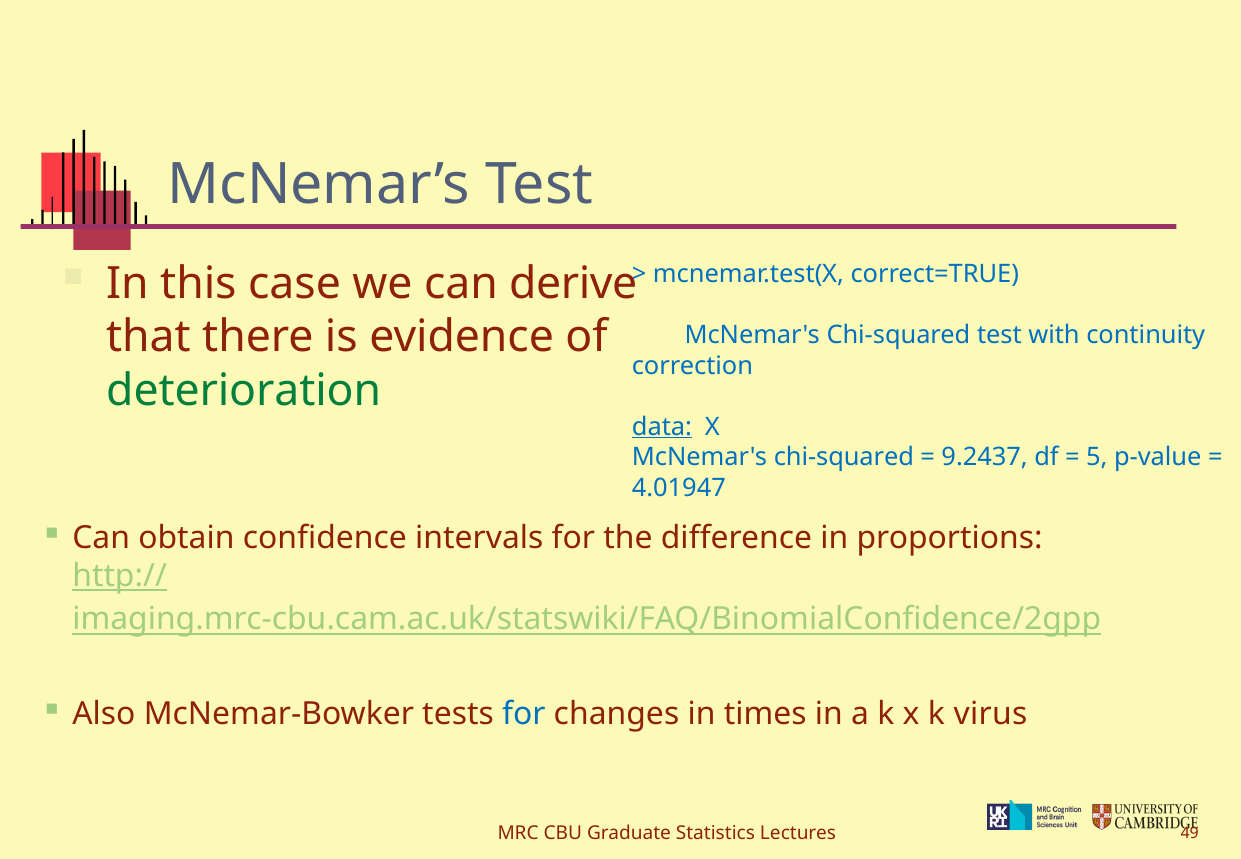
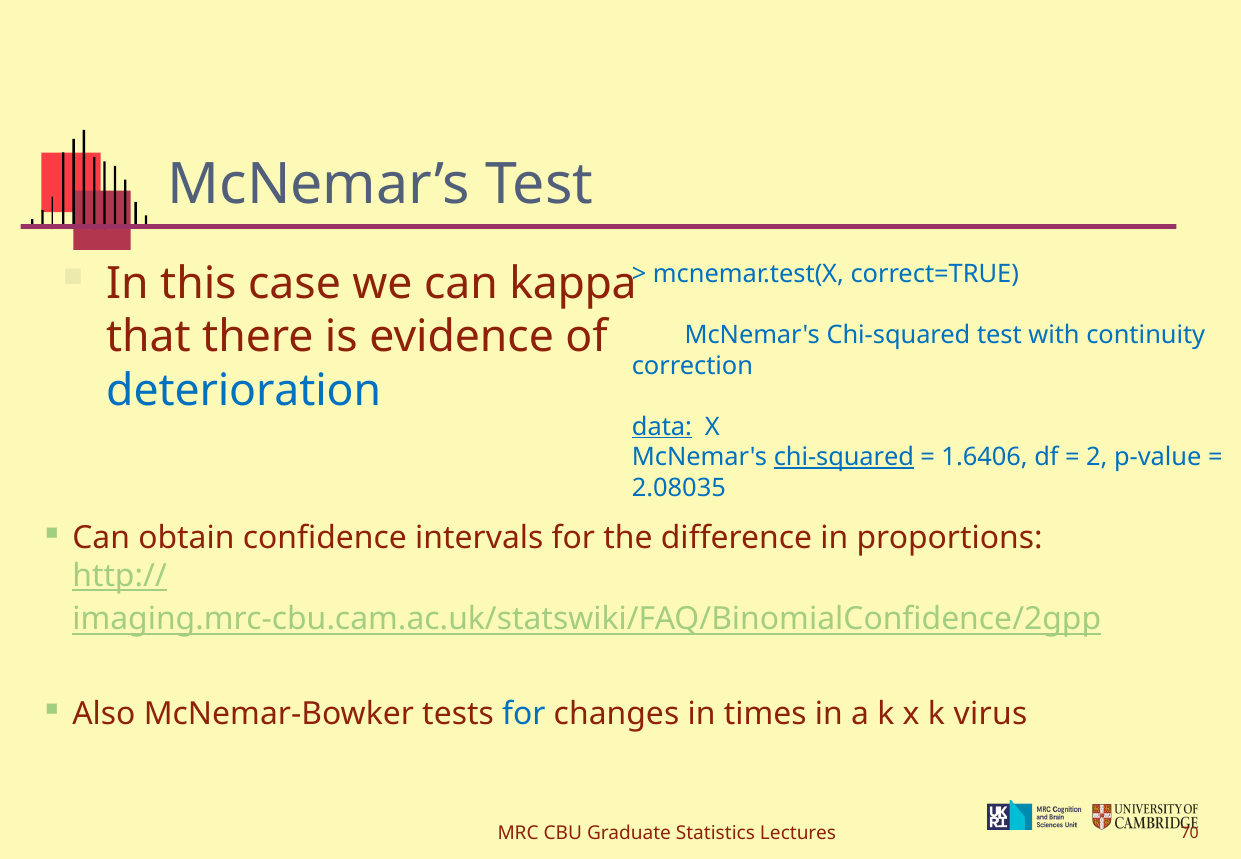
derive: derive -> kappa
deterioration colour: green -> blue
chi-squared at (844, 458) underline: none -> present
9.2437: 9.2437 -> 1.6406
5: 5 -> 2
4.01947: 4.01947 -> 2.08035
49: 49 -> 70
